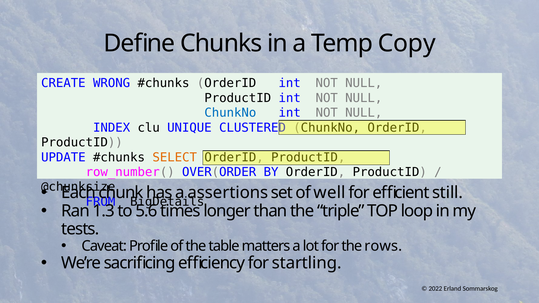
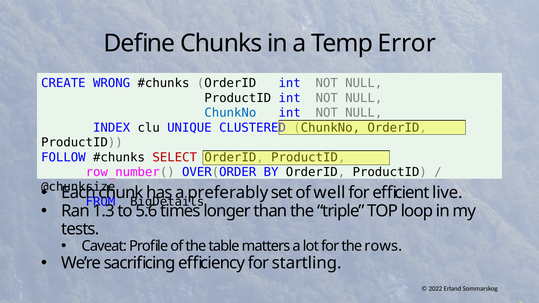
Copy: Copy -> Error
UPDATE: UPDATE -> FOLLOW
SELECT colour: orange -> red
assertions: assertions -> preferably
still: still -> live
